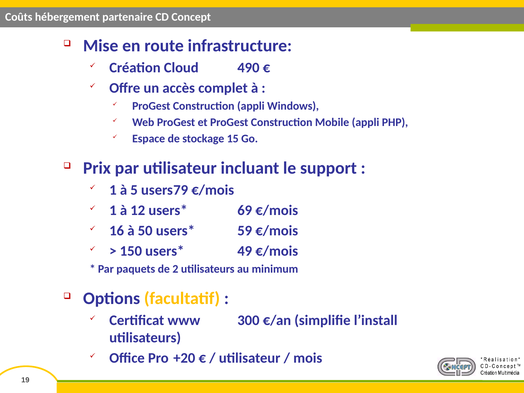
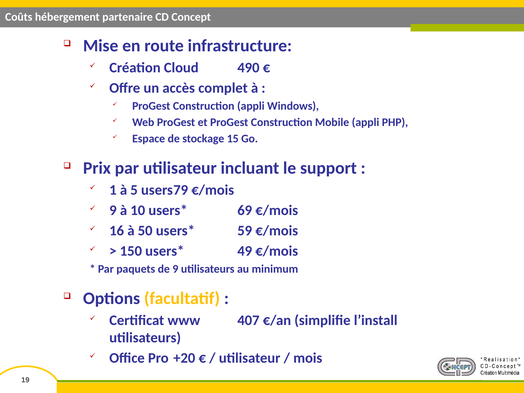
1 at (113, 210): 1 -> 9
12: 12 -> 10
de 2: 2 -> 9
300: 300 -> 407
